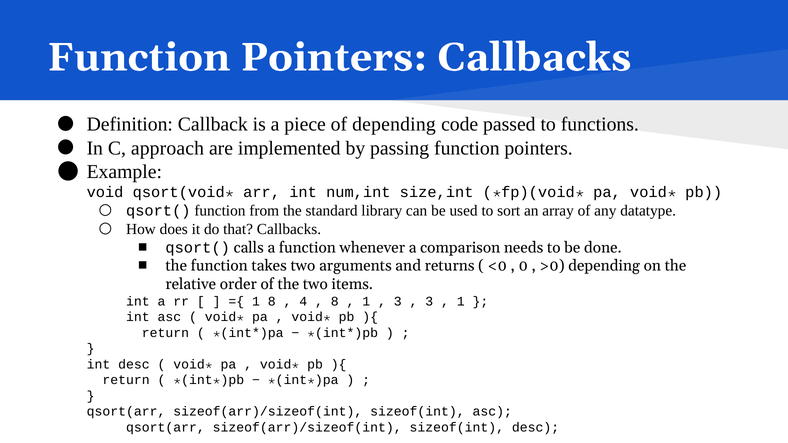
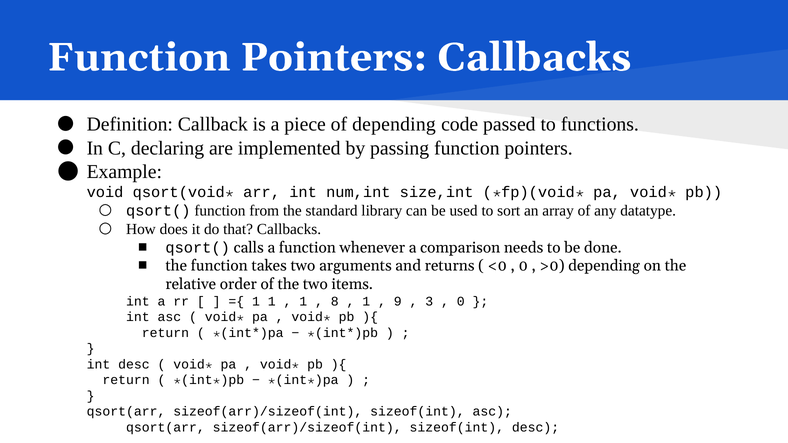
approach: approach -> declaring
1 8: 8 -> 1
4 at (303, 301): 4 -> 1
3 at (398, 301): 3 -> 9
1 at (461, 301): 1 -> 0
